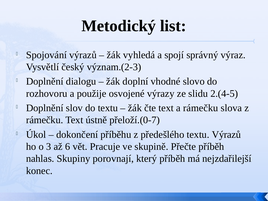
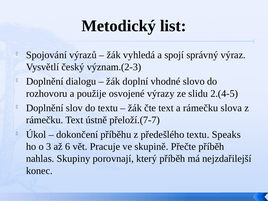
přeloží.(0-7: přeloží.(0-7 -> přeloží.(7-7
textu Výrazů: Výrazů -> Speaks
